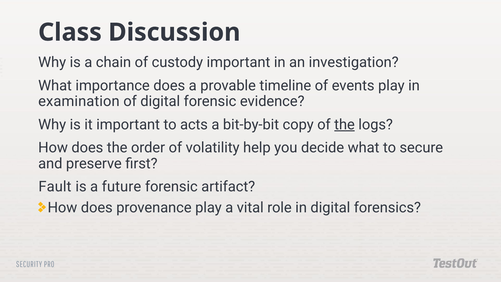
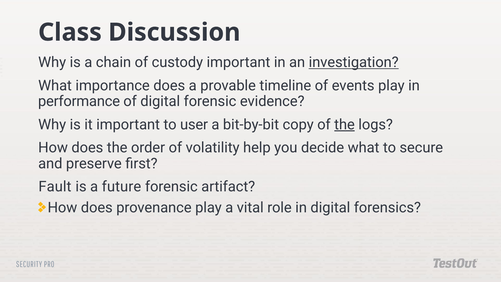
investigation underline: none -> present
examination: examination -> performance
acts: acts -> user
